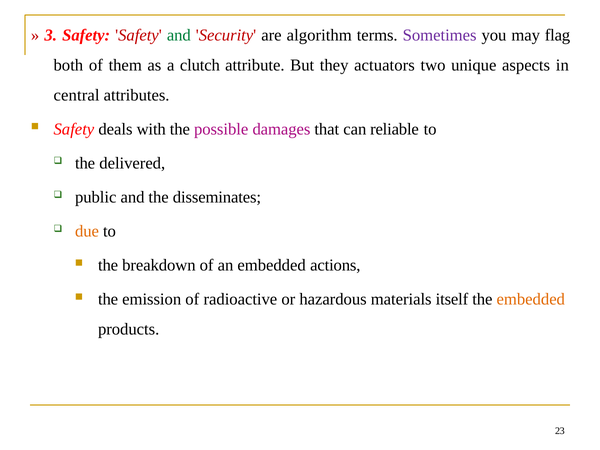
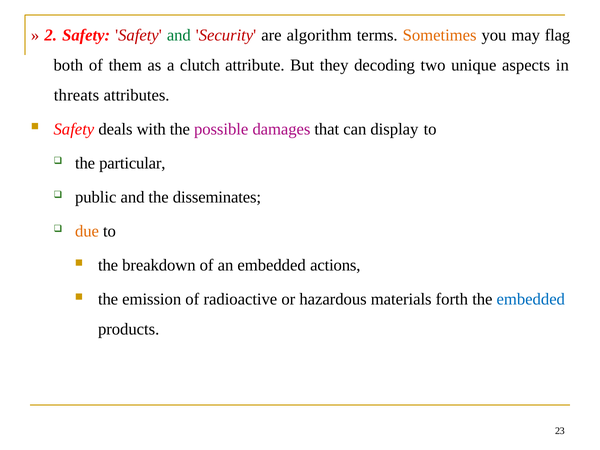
3: 3 -> 2
Sometimes colour: purple -> orange
actuators: actuators -> decoding
central: central -> threats
reliable: reliable -> display
delivered: delivered -> particular
itself: itself -> forth
embedded at (531, 299) colour: orange -> blue
